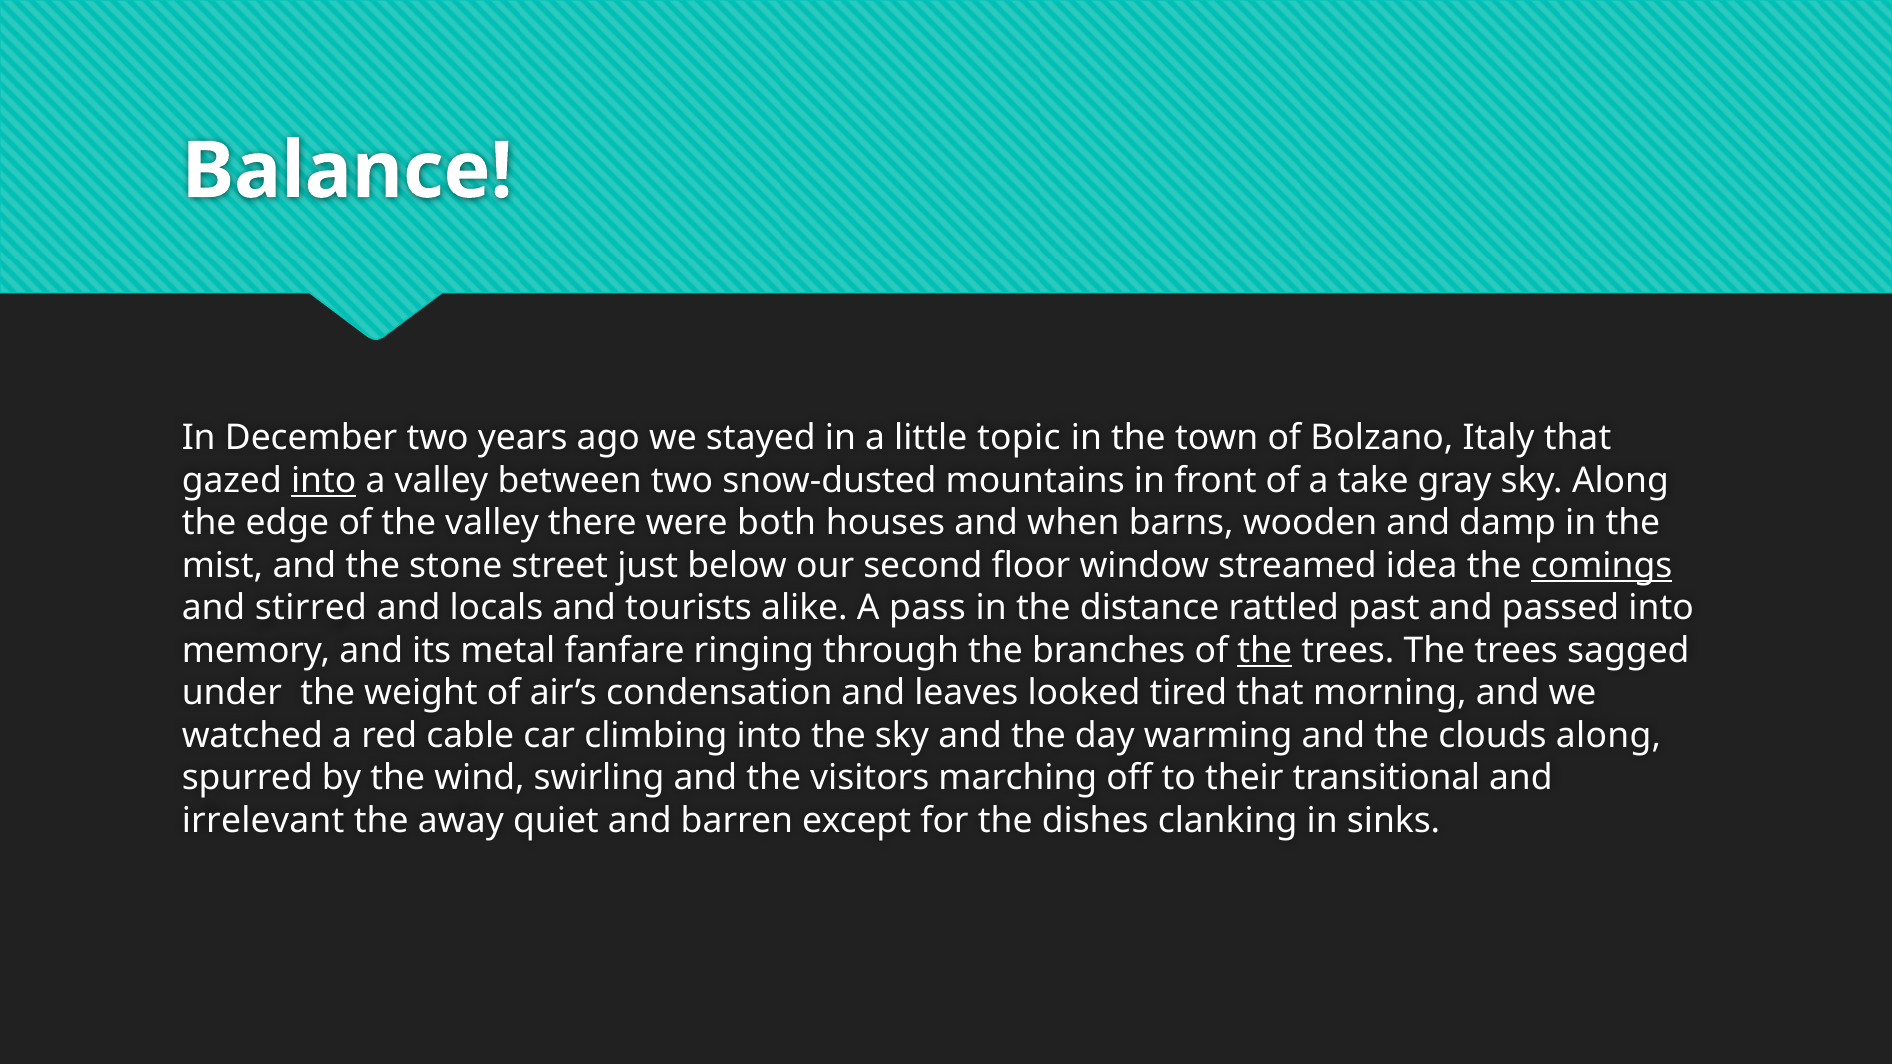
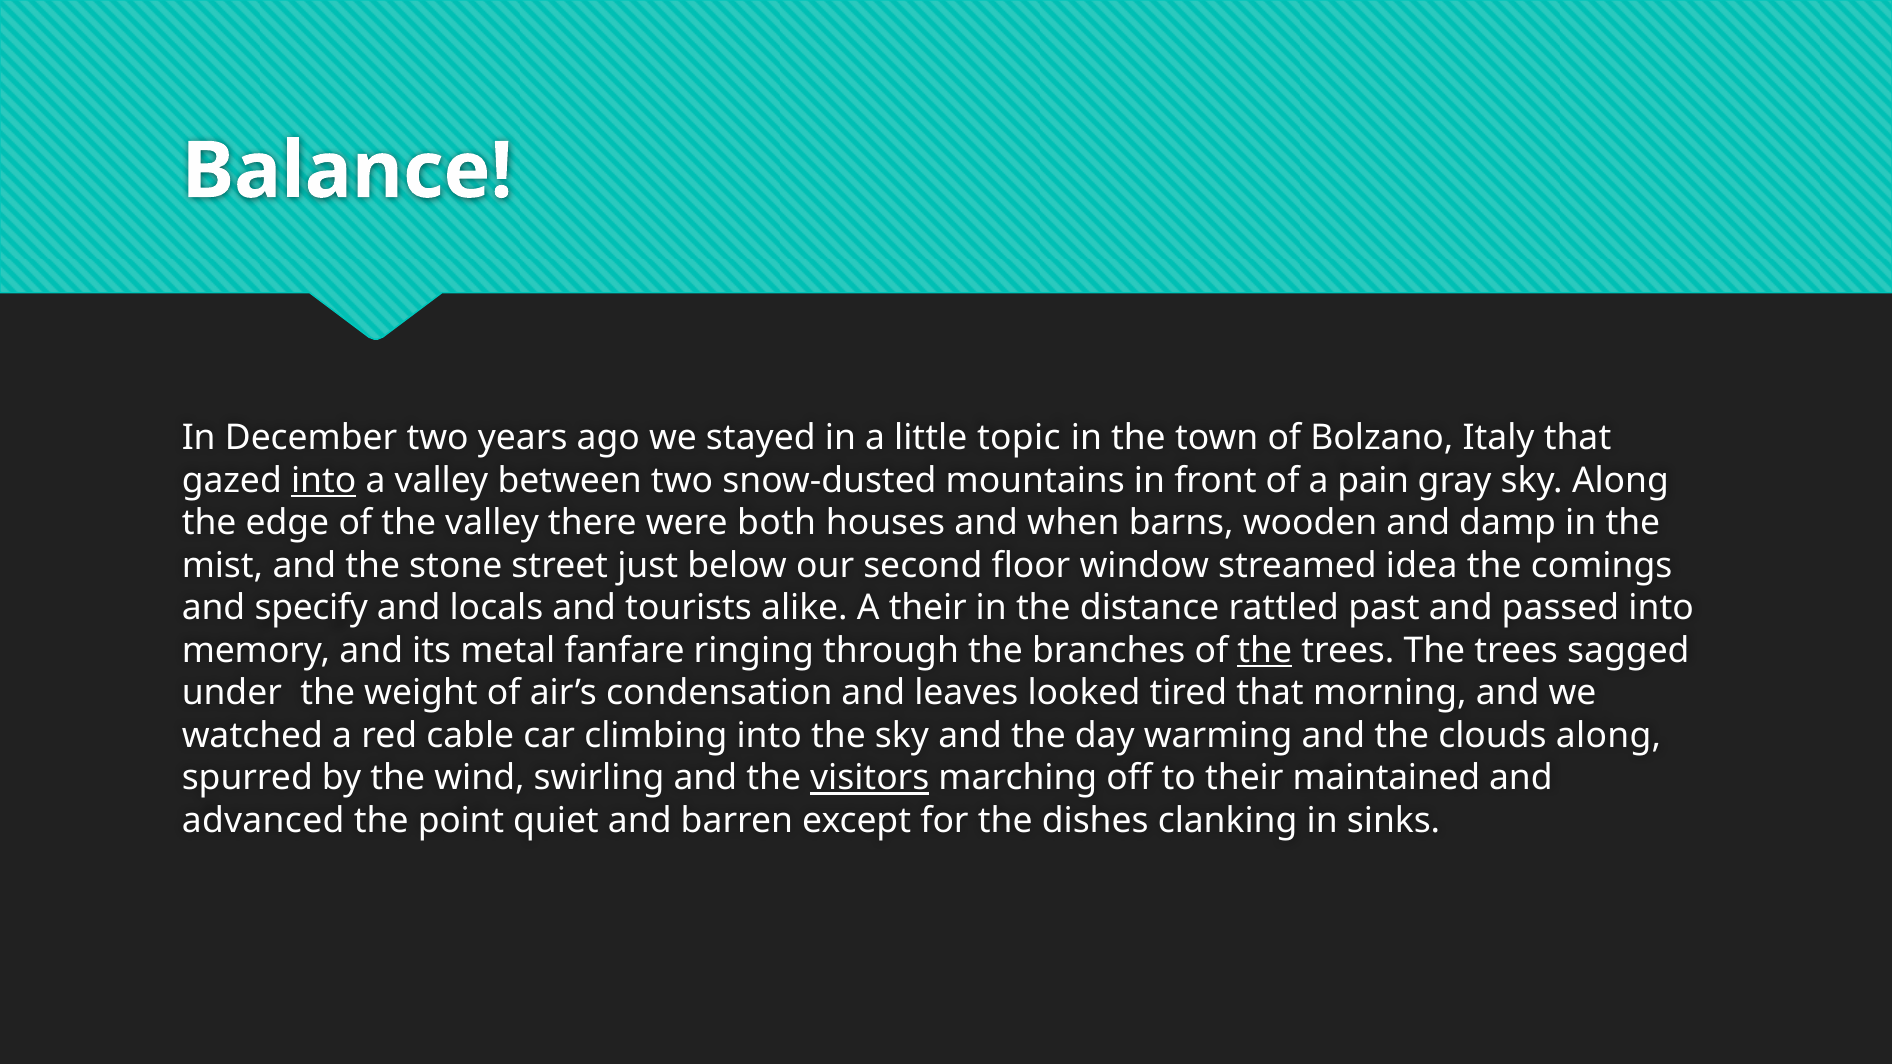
take: take -> pain
comings underline: present -> none
stirred: stirred -> specify
A pass: pass -> their
visitors underline: none -> present
transitional: transitional -> maintained
irrelevant: irrelevant -> advanced
away: away -> point
